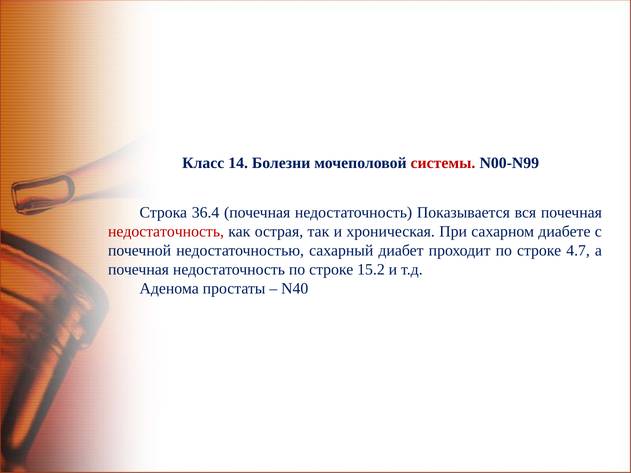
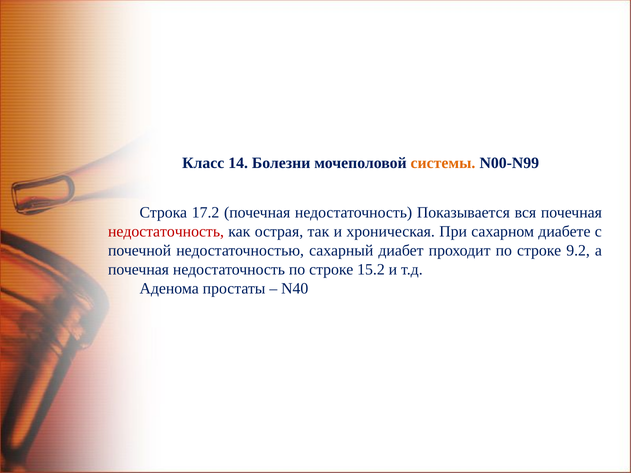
системы colour: red -> orange
36.4: 36.4 -> 17.2
4.7: 4.7 -> 9.2
